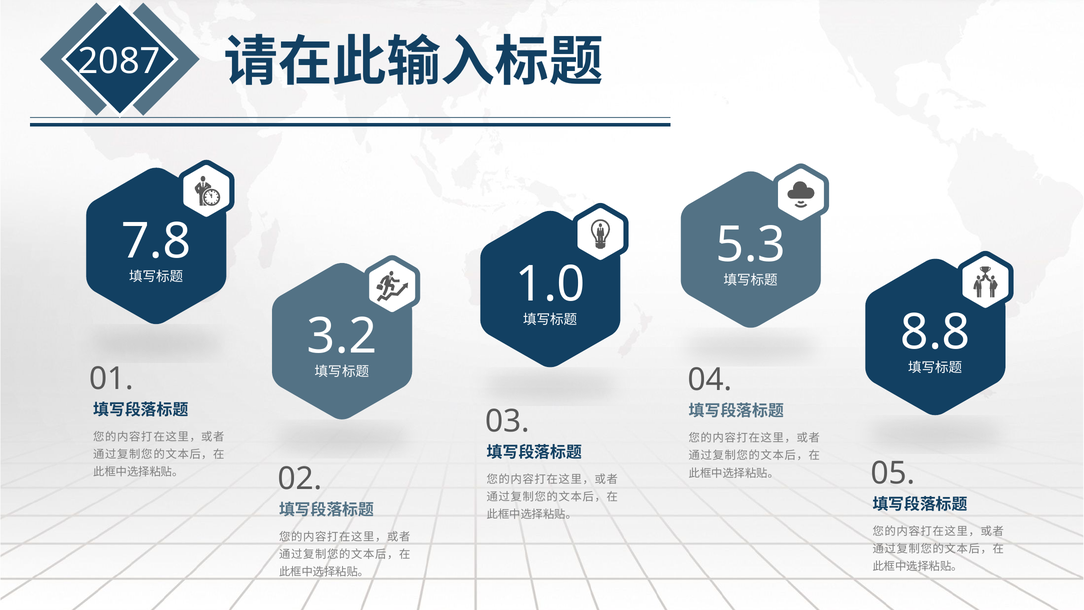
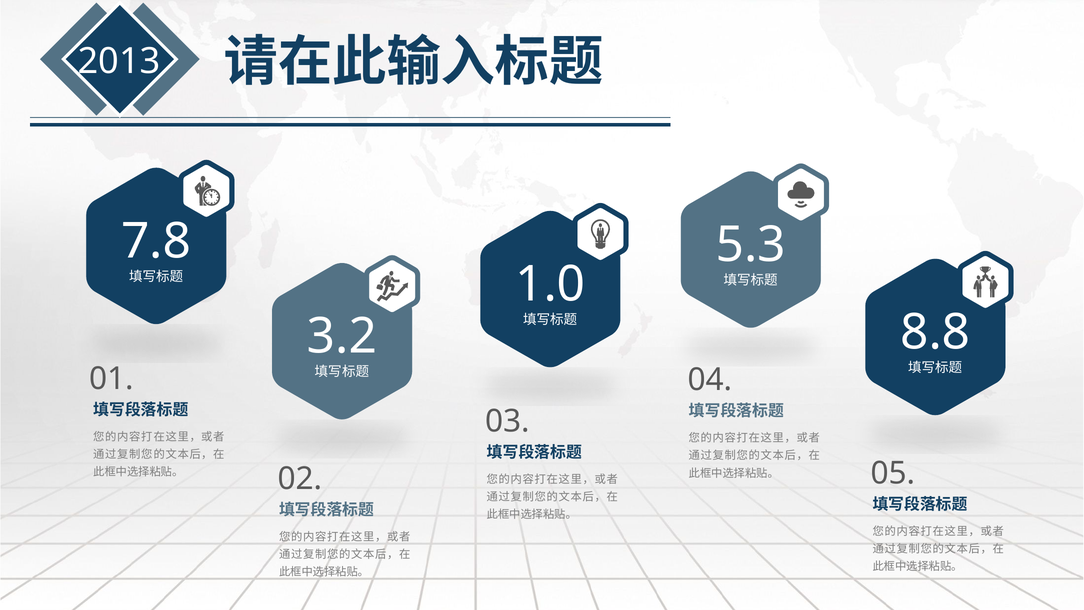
2087: 2087 -> 2013
